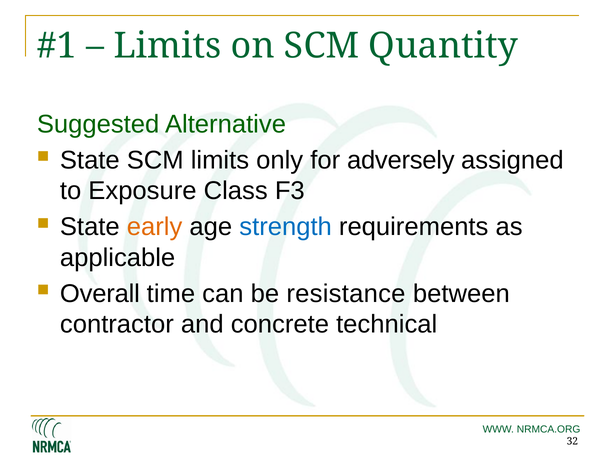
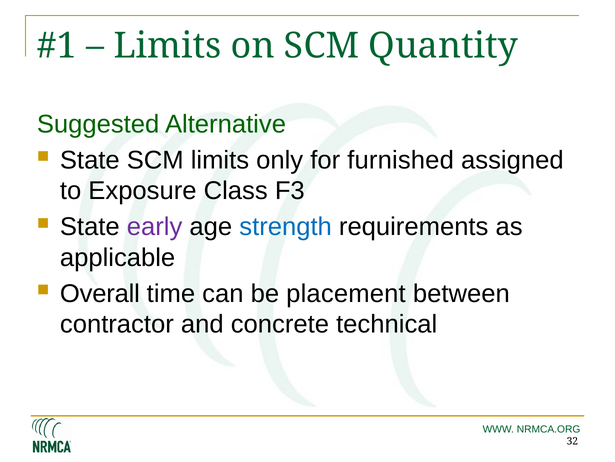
adversely: adversely -> furnished
early colour: orange -> purple
resistance: resistance -> placement
